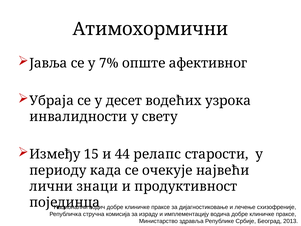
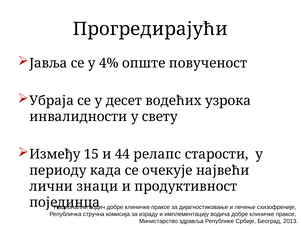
Атимохормични: Атимохормични -> Прогредирајући
7%: 7% -> 4%
афективног: афективног -> повученост
